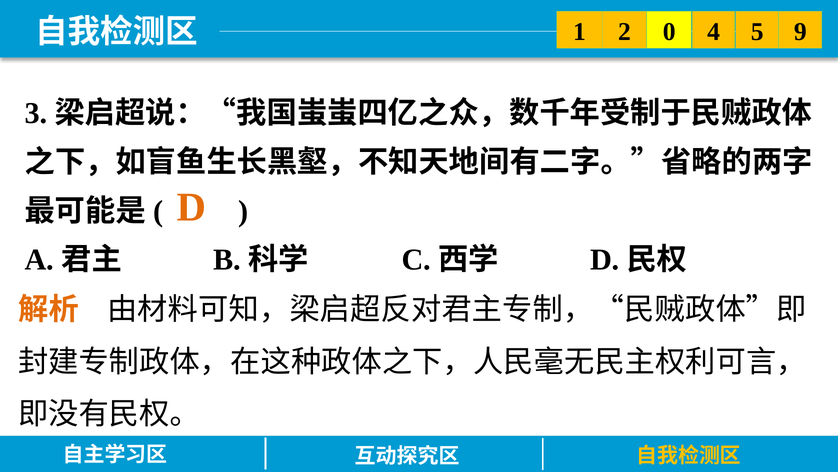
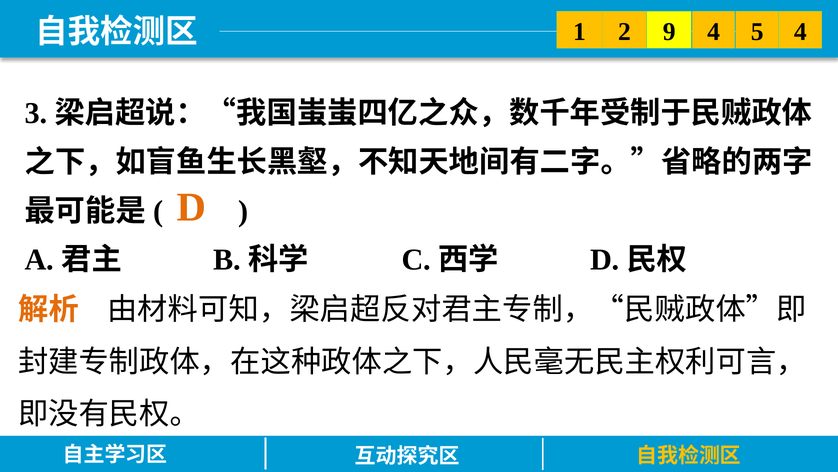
0: 0 -> 9
5 9: 9 -> 4
